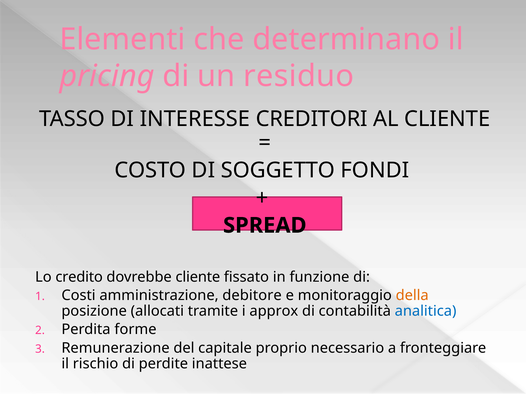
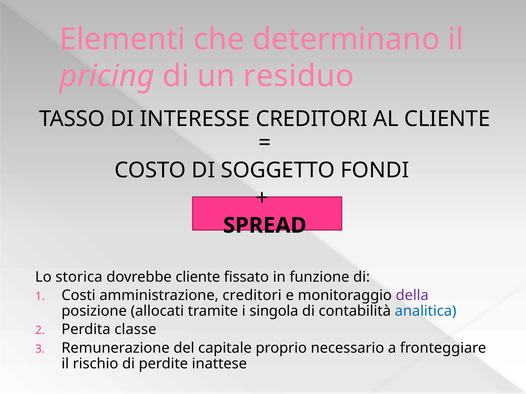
credito: credito -> storica
amministrazione debitore: debitore -> creditori
della colour: orange -> purple
approx: approx -> singola
forme: forme -> classe
